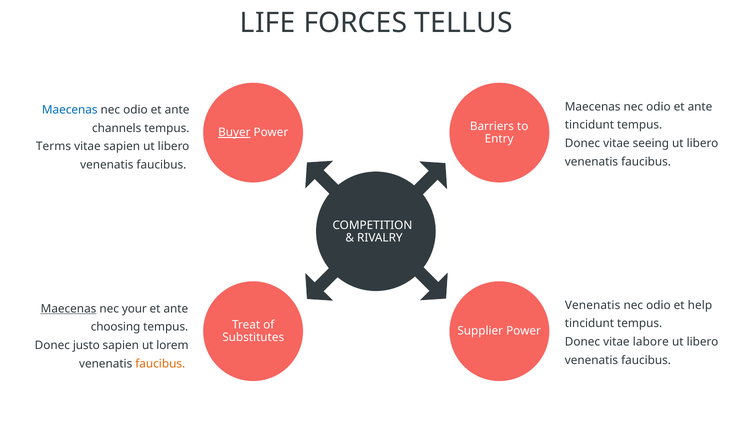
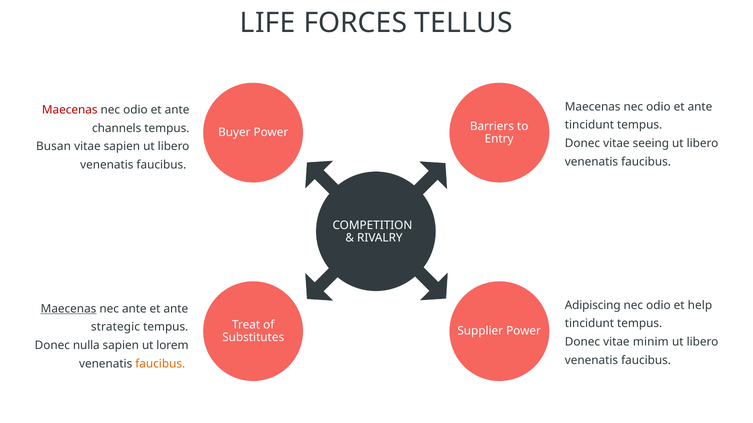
Maecenas at (70, 110) colour: blue -> red
Buyer underline: present -> none
Terms: Terms -> Busan
Venenatis at (593, 306): Venenatis -> Adipiscing
nec your: your -> ante
choosing: choosing -> strategic
labore: labore -> minim
justo: justo -> nulla
